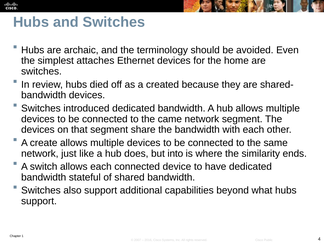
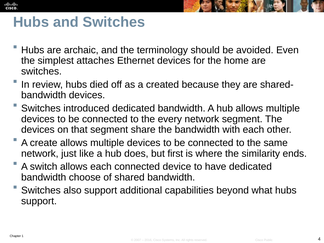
came: came -> every
into: into -> first
stateful: stateful -> choose
